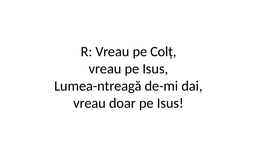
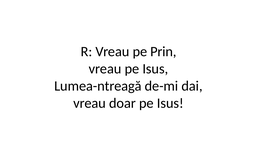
Colț: Colț -> Prin
